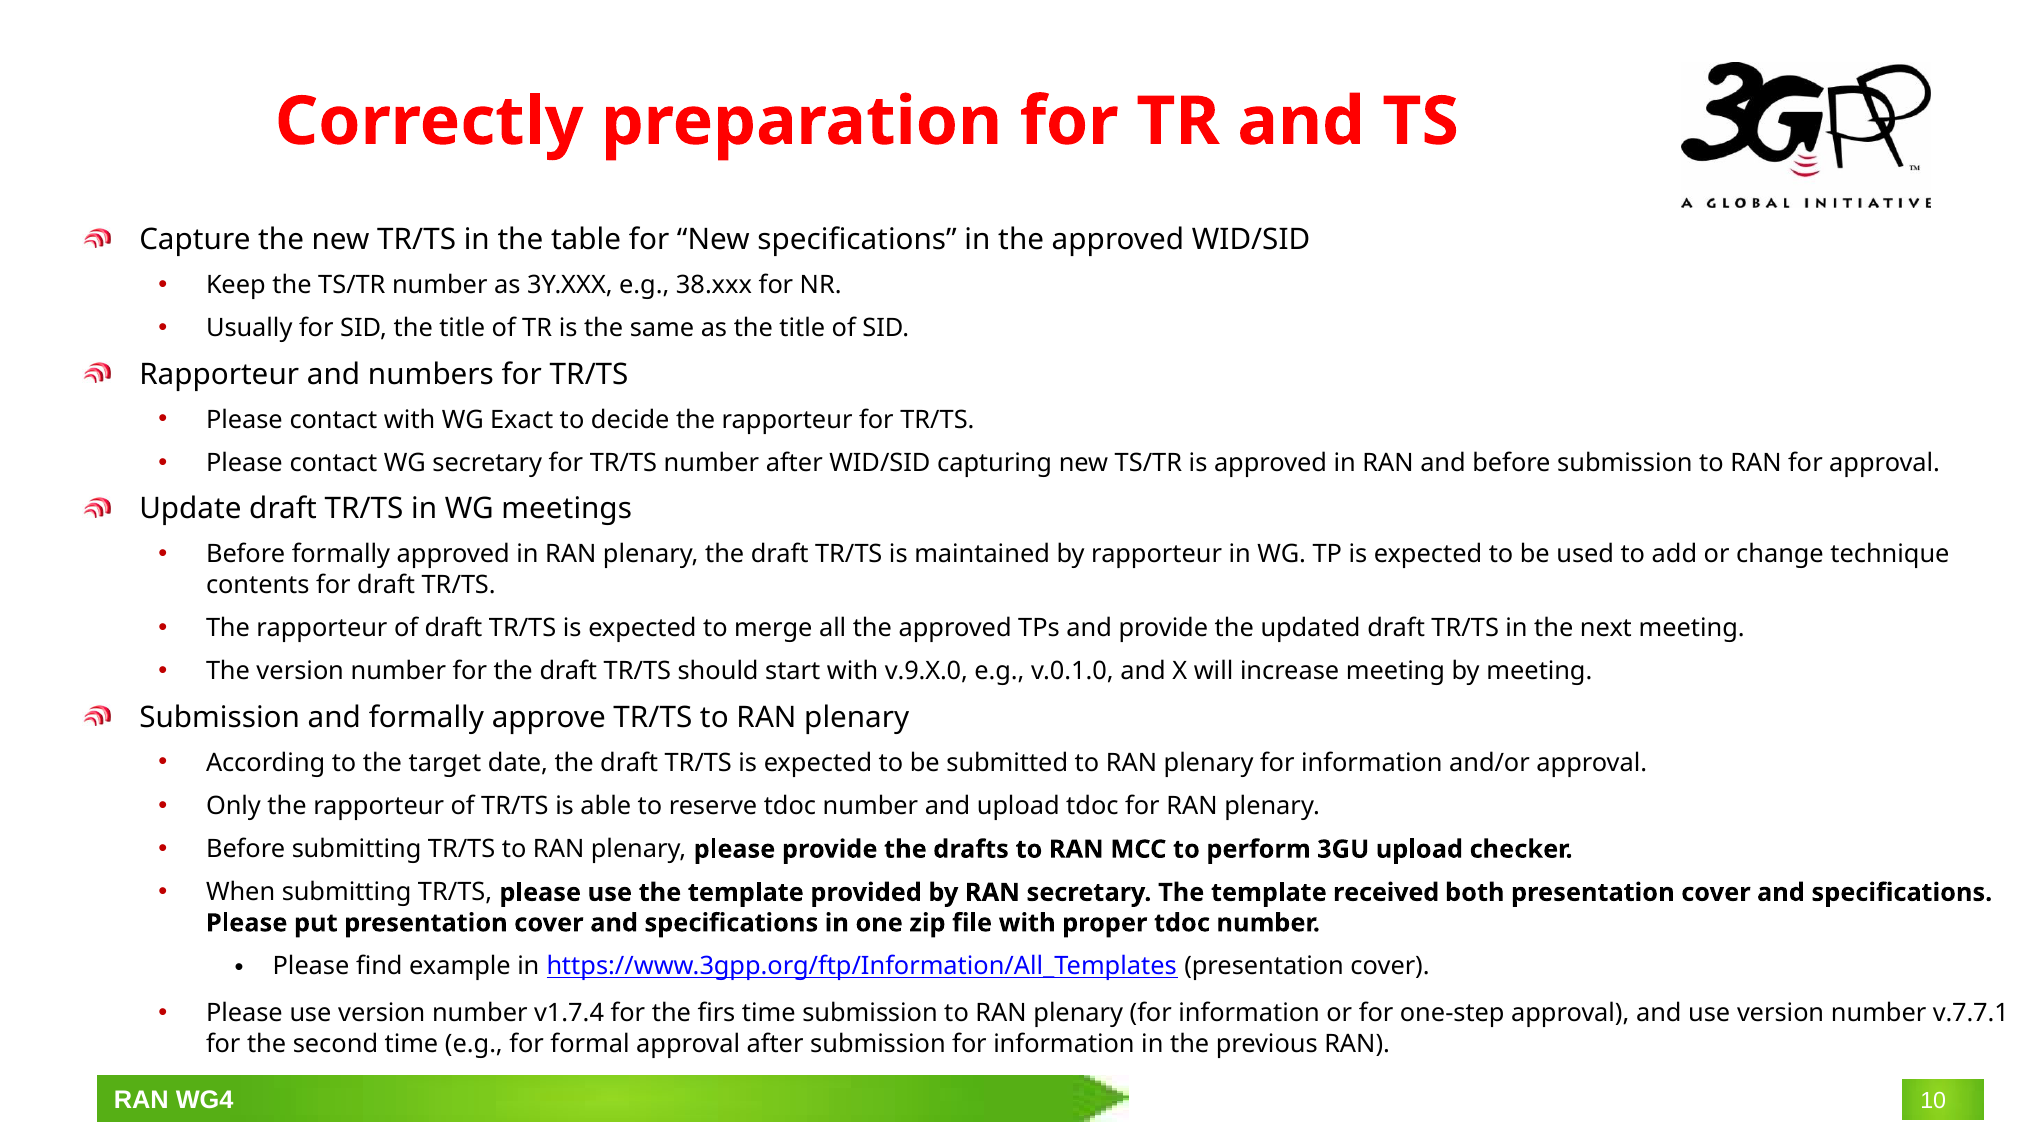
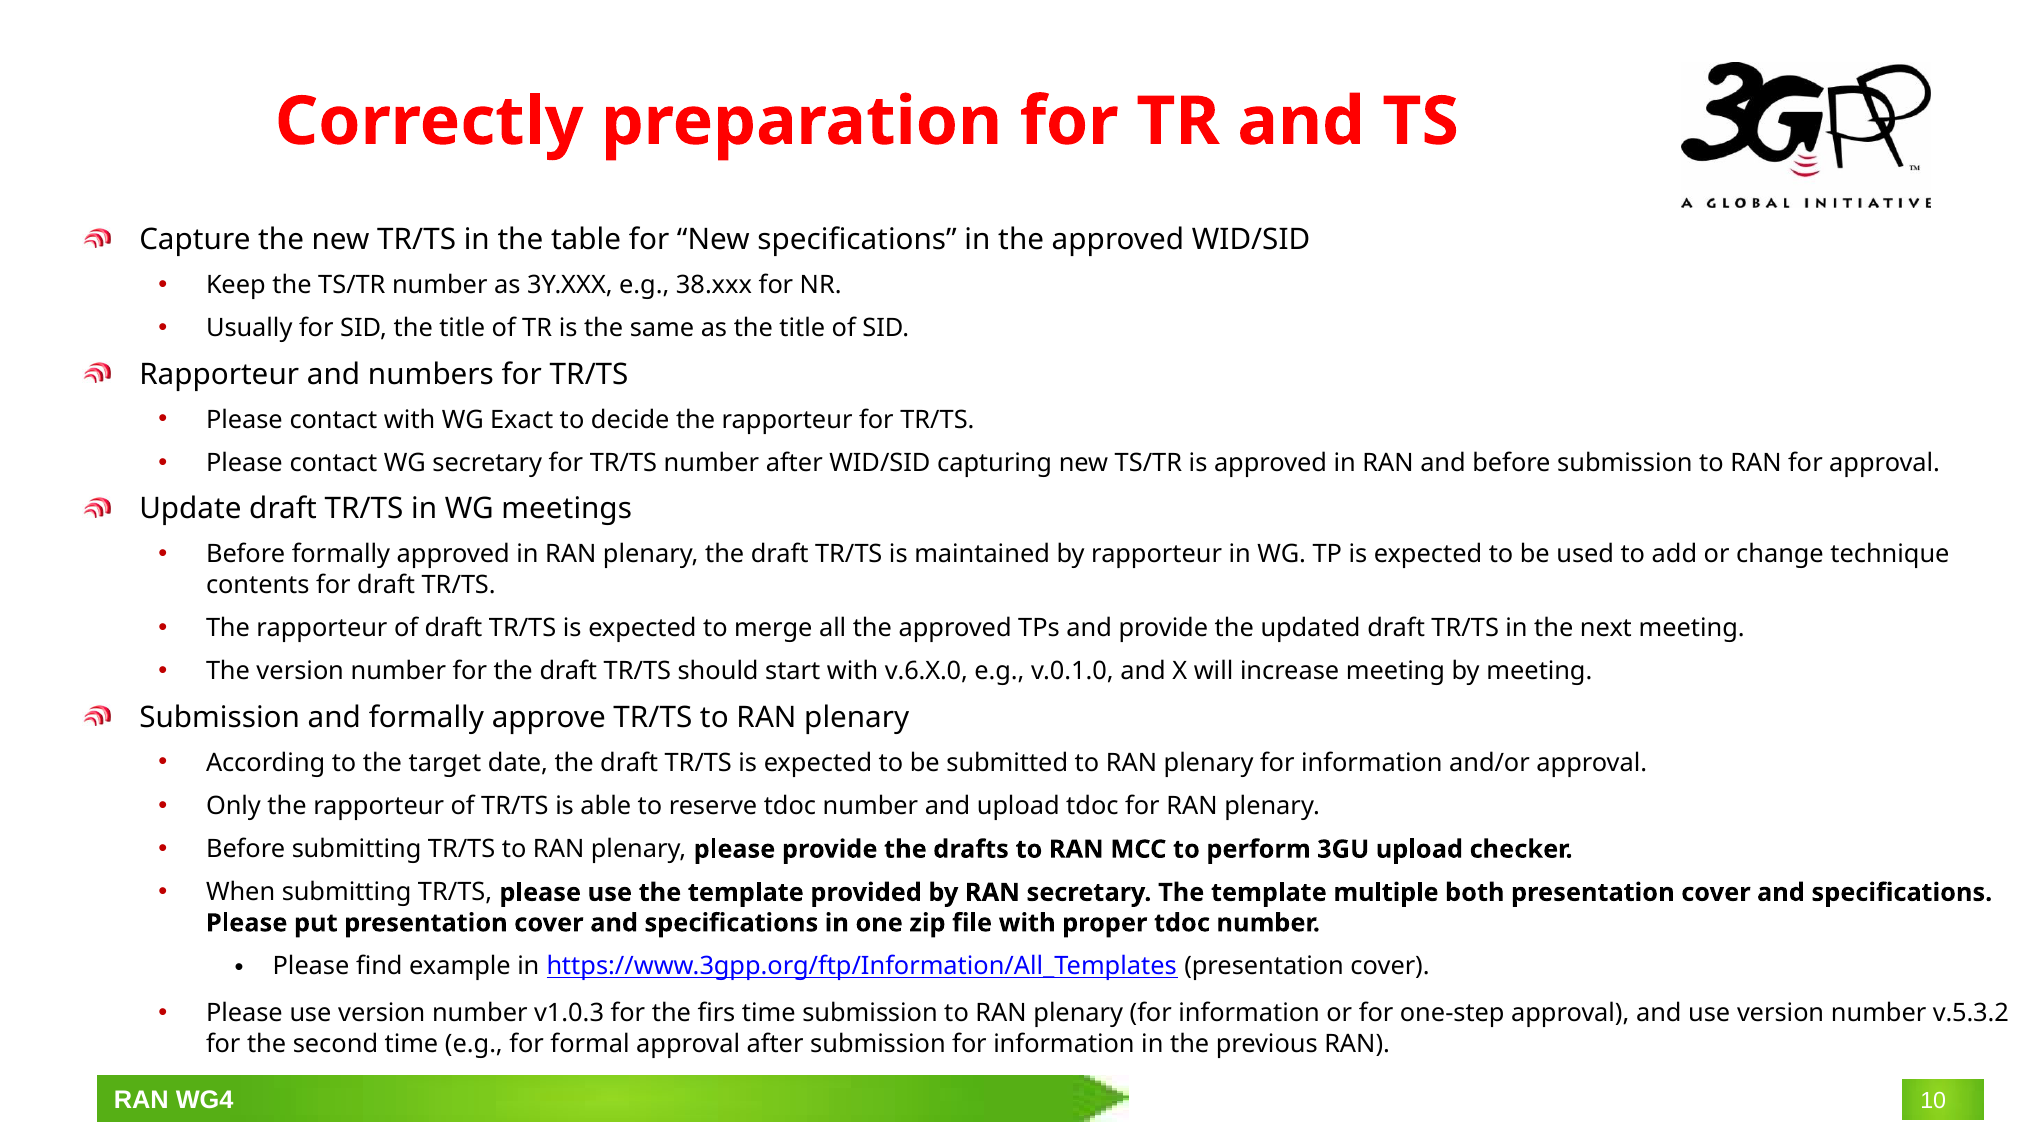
v.9.X.0: v.9.X.0 -> v.6.X.0
received: received -> multiple
v1.7.4: v1.7.4 -> v1.0.3
v.7.7.1: v.7.7.1 -> v.5.3.2
